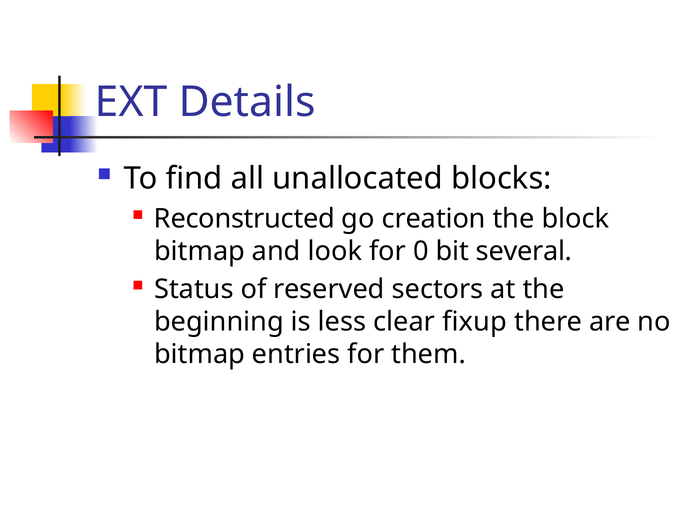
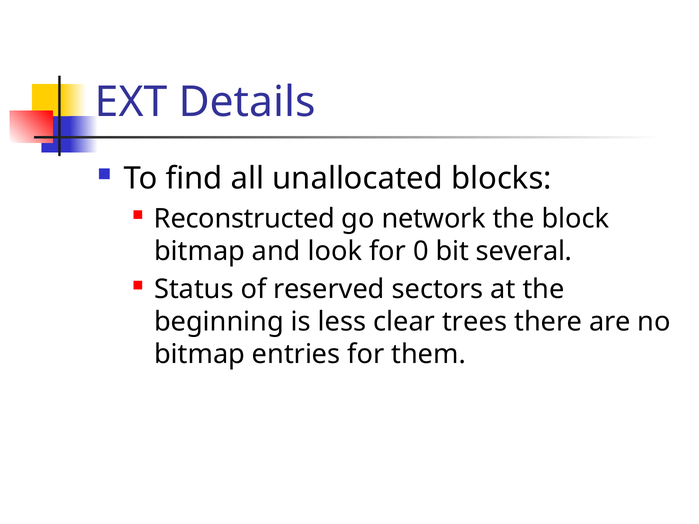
creation: creation -> network
fixup: fixup -> trees
